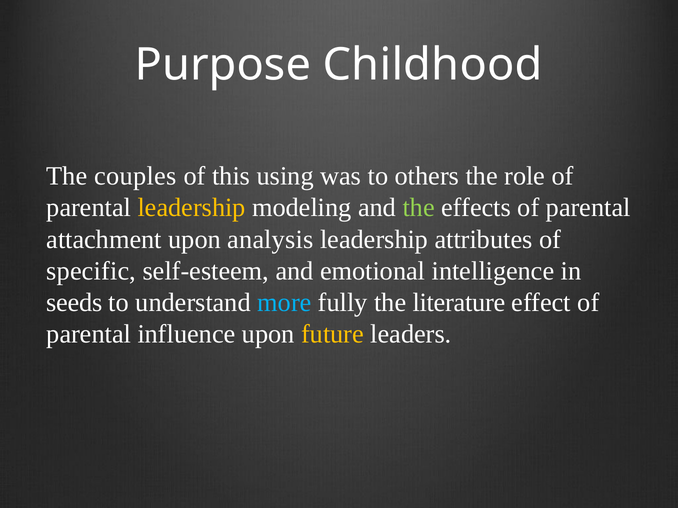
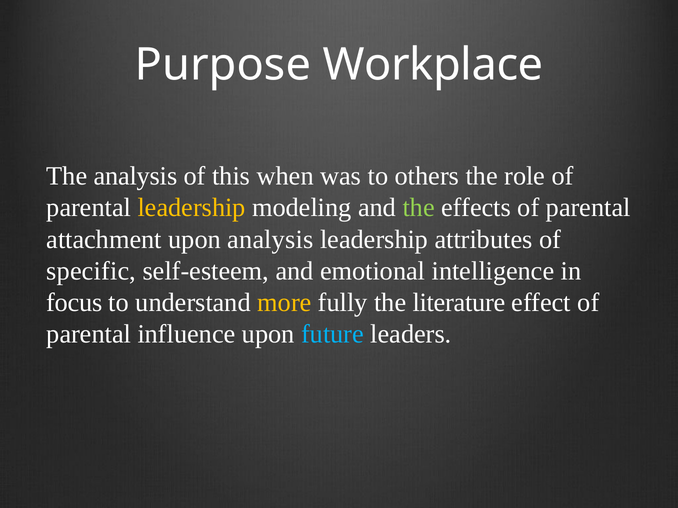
Childhood: Childhood -> Workplace
The couples: couples -> analysis
using: using -> when
seeds: seeds -> focus
more colour: light blue -> yellow
future colour: yellow -> light blue
